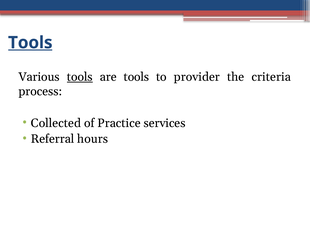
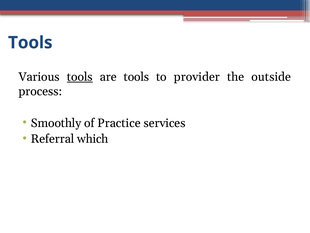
Tools at (30, 43) underline: present -> none
criteria: criteria -> outside
Collected: Collected -> Smoothly
hours: hours -> which
